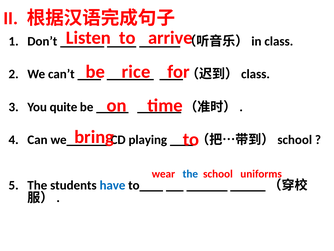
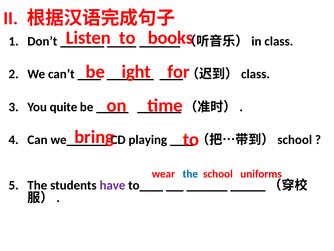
arrive: arrive -> books
rice: rice -> ight
have colour: blue -> purple
